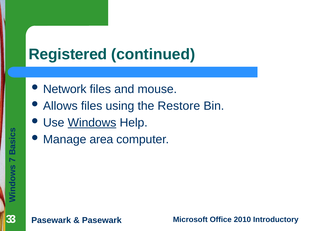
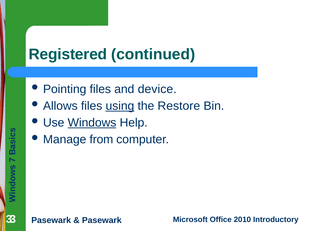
Network: Network -> Pointing
mouse: mouse -> device
using underline: none -> present
area: area -> from
